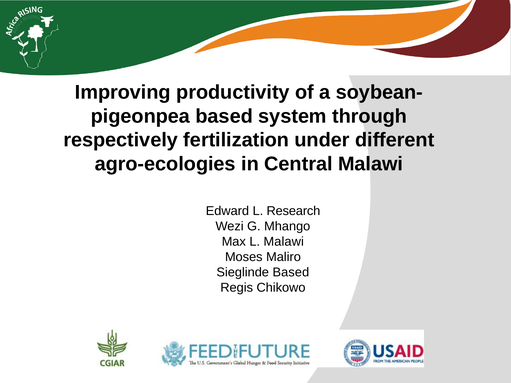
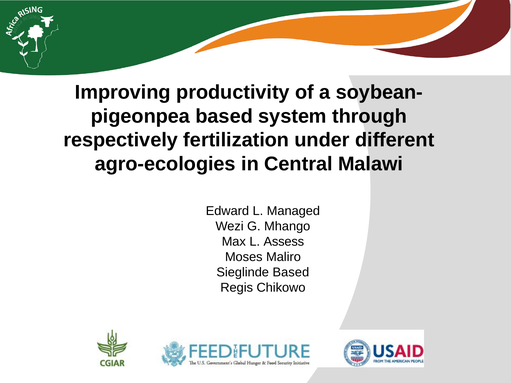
Research: Research -> Managed
L Malawi: Malawi -> Assess
